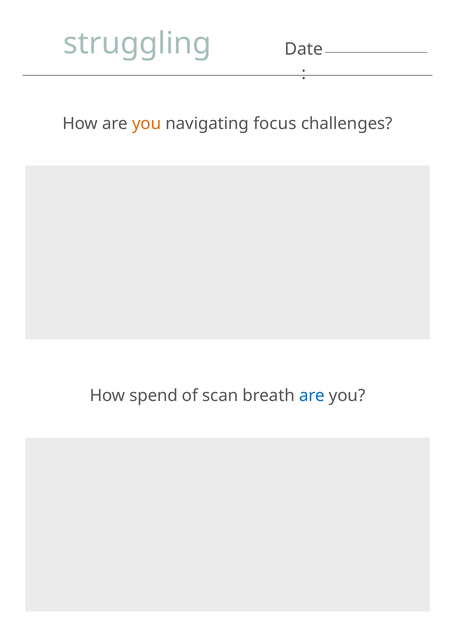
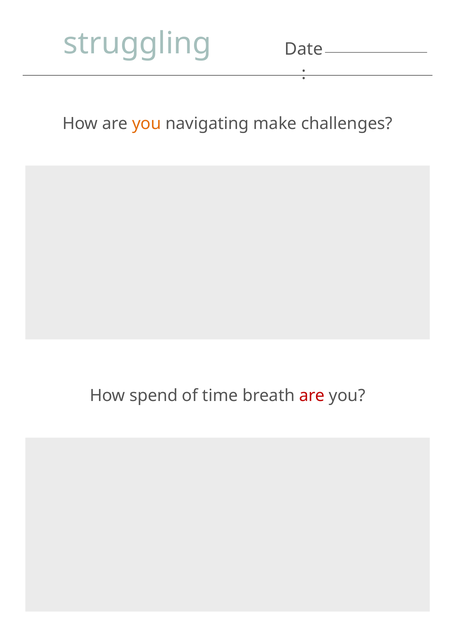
focus: focus -> make
scan: scan -> time
are at (312, 396) colour: blue -> red
